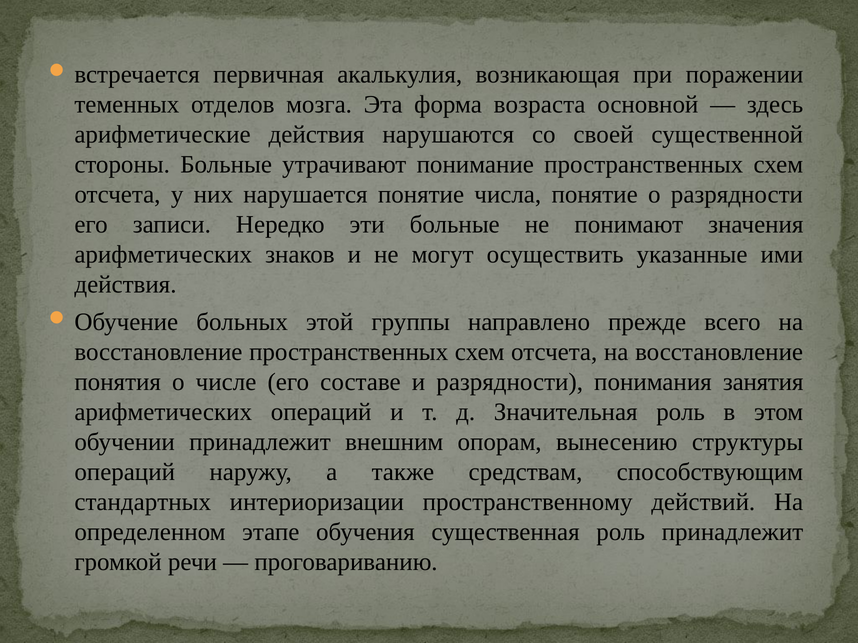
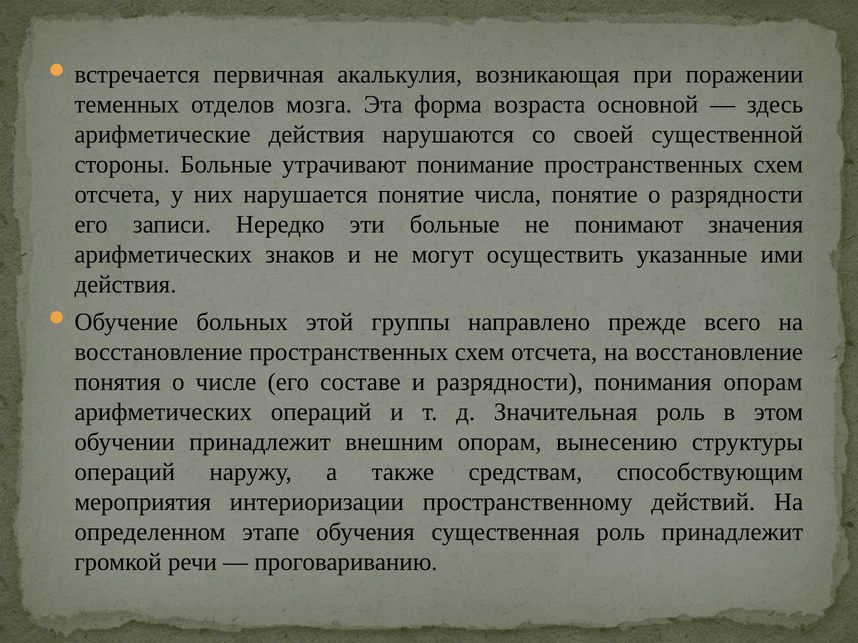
понимания занятия: занятия -> опорам
стандартных: стандартных -> мероприятия
